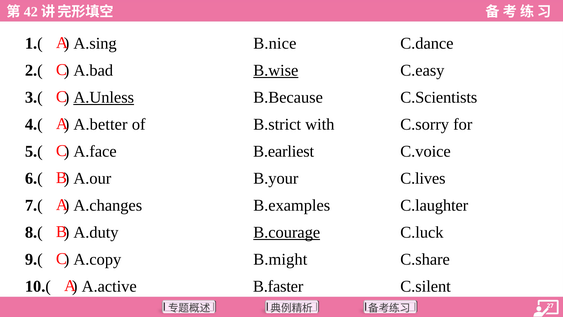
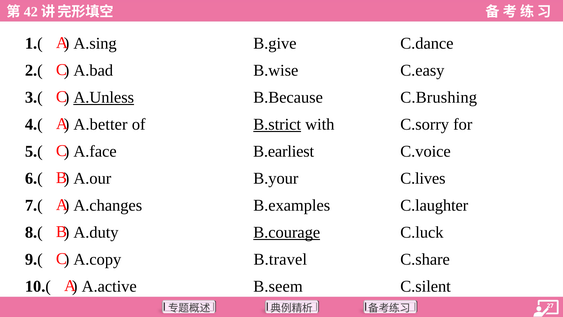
B.nice: B.nice -> B.give
B.wise underline: present -> none
C.Scientists: C.Scientists -> C.Brushing
B.strict underline: none -> present
B.might: B.might -> B.travel
B.faster: B.faster -> B.seem
